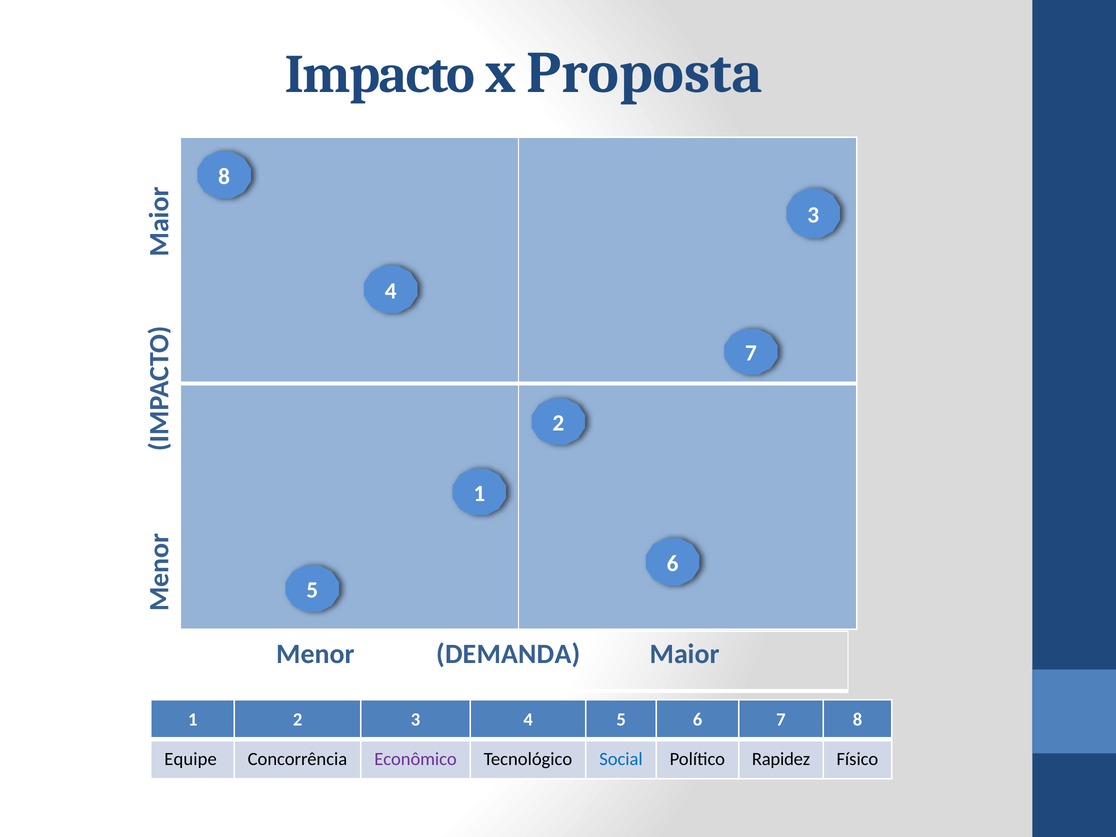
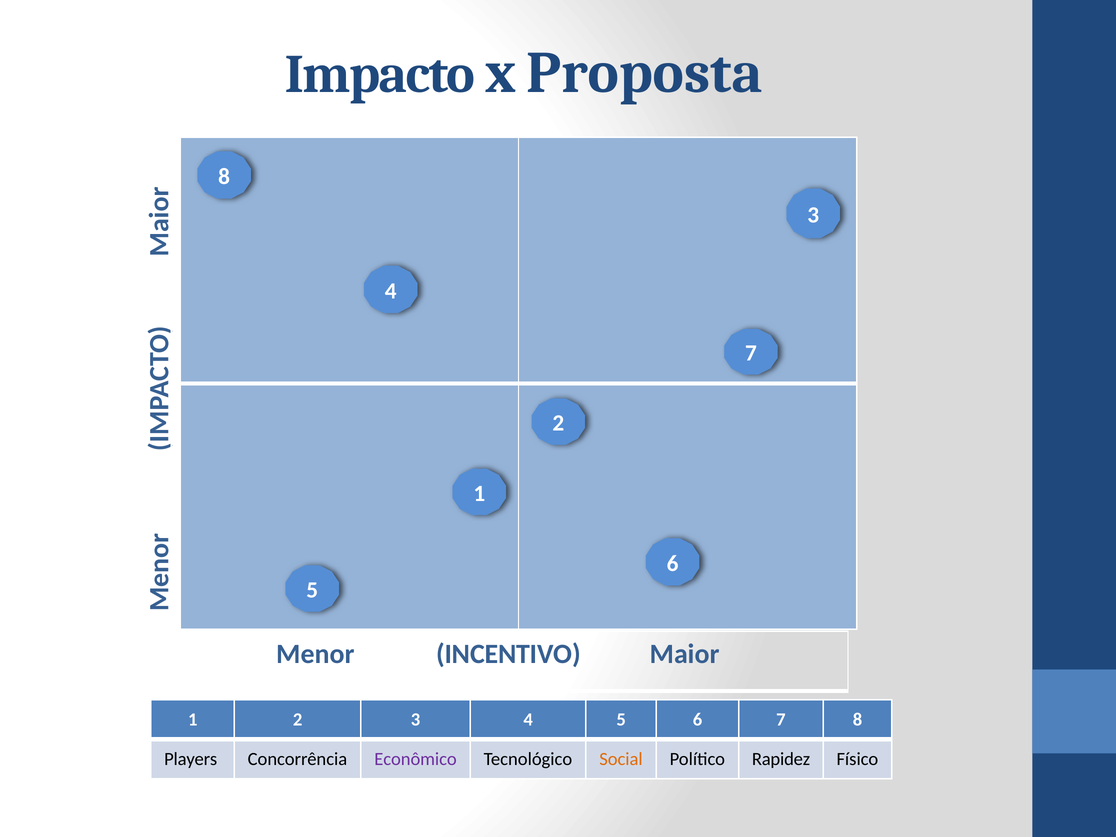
DEMANDA: DEMANDA -> INCENTIVO
Equipe: Equipe -> Players
Social colour: blue -> orange
